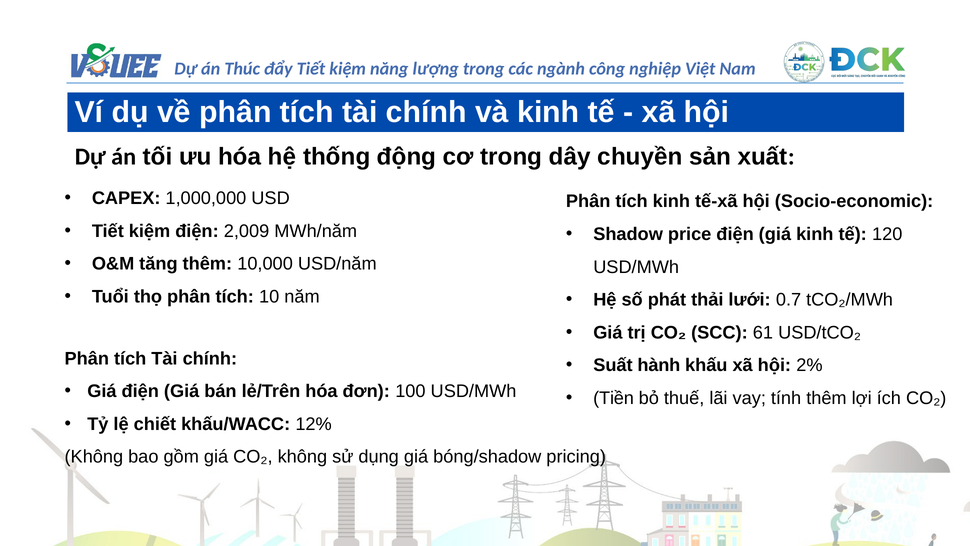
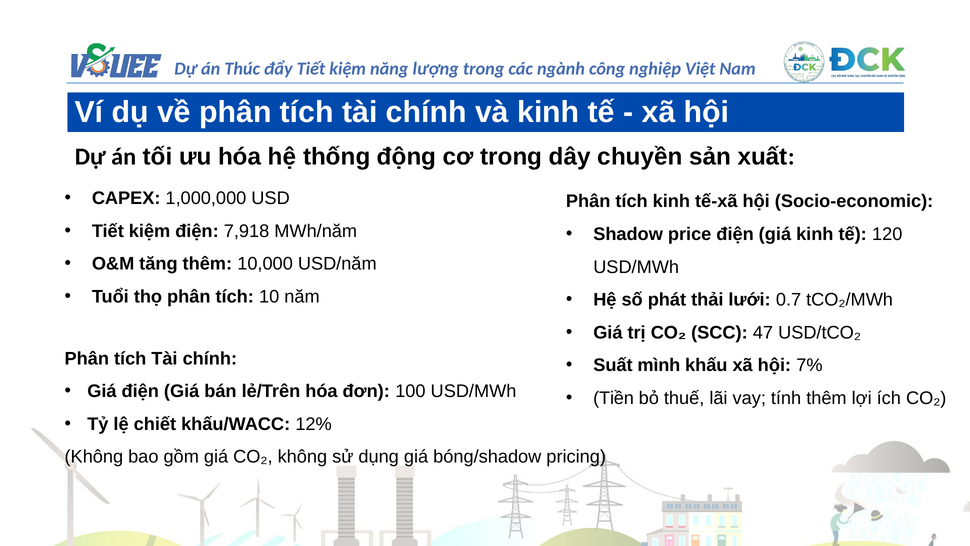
2,009: 2,009 -> 7,918
61: 61 -> 47
hành: hành -> mình
2%: 2% -> 7%
